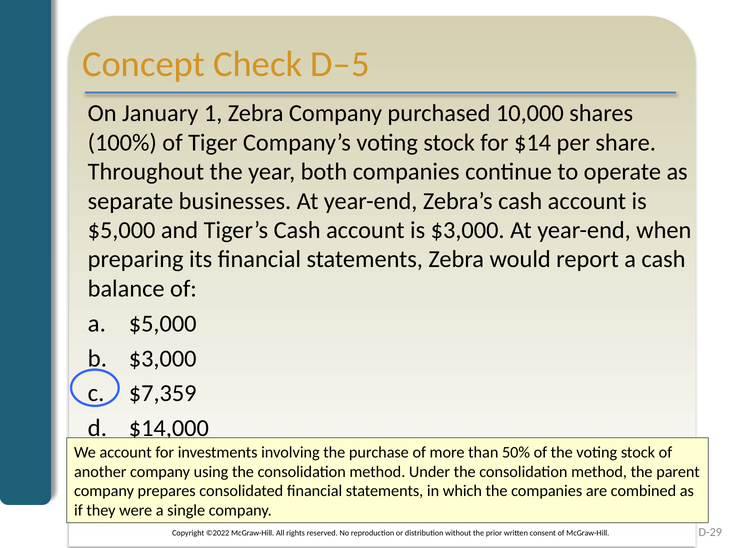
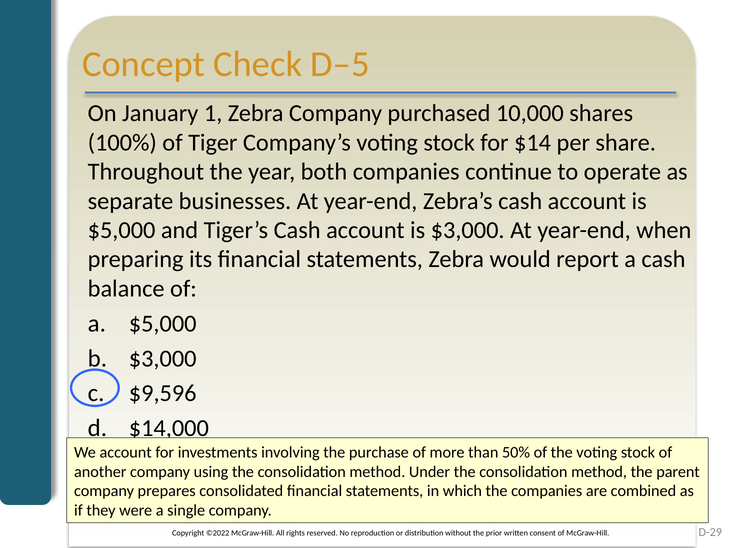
$7,359: $7,359 -> $9,596
